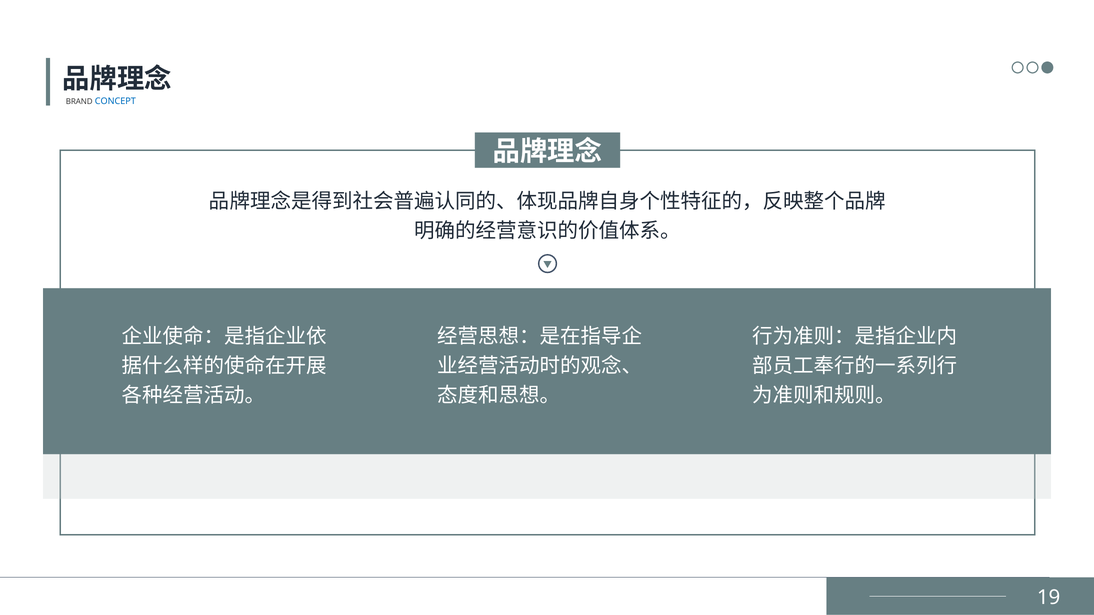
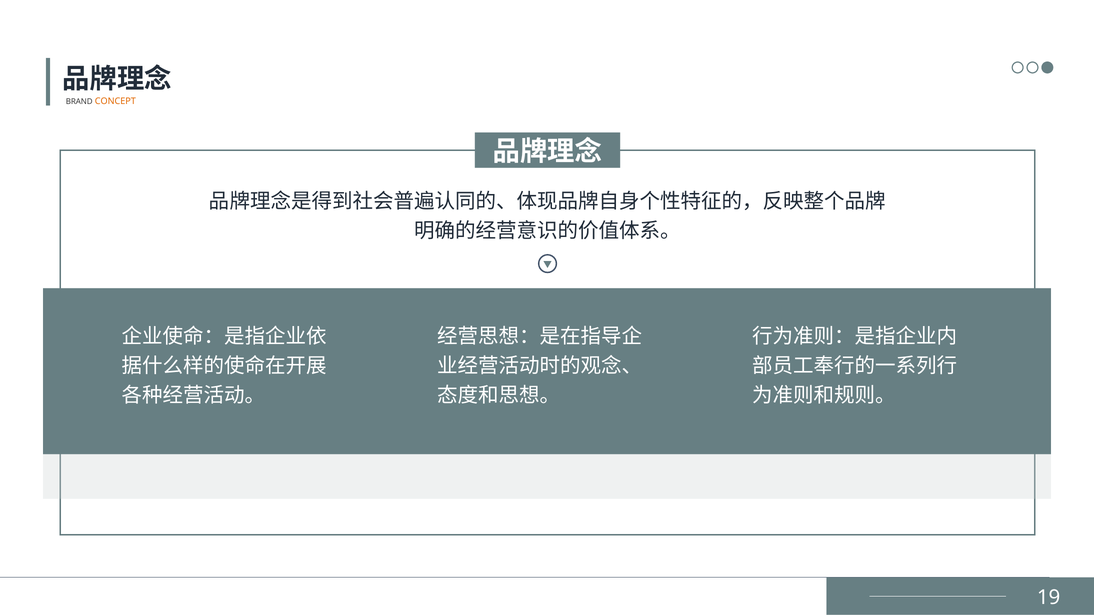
CONCEPT colour: blue -> orange
